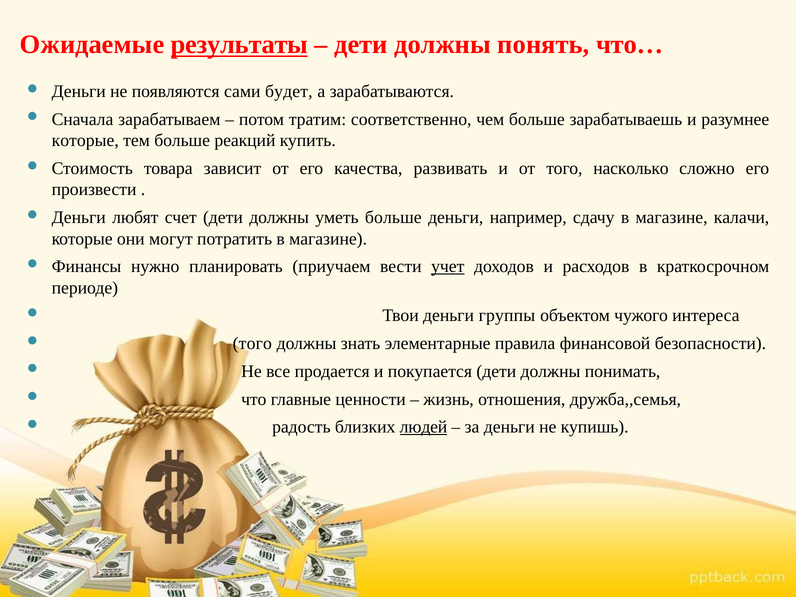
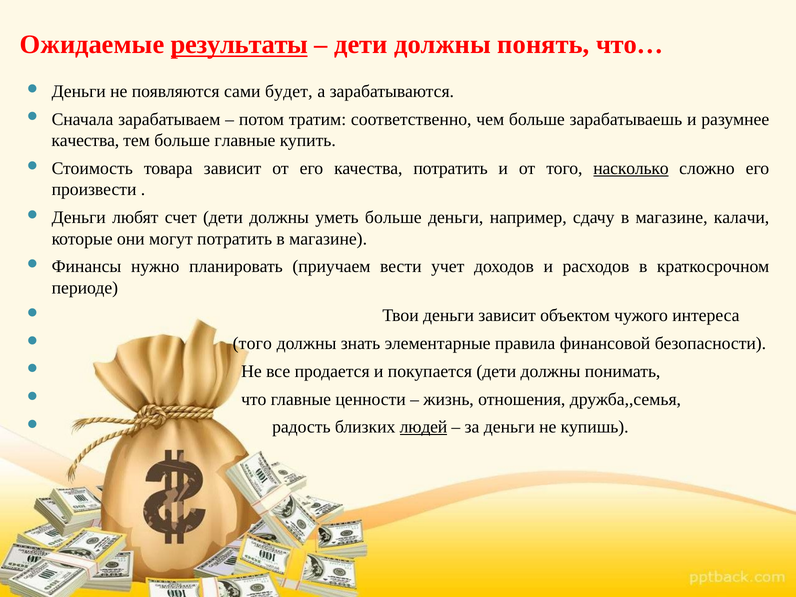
которые at (85, 141): которые -> качества
больше реакций: реакций -> главные
качества развивать: развивать -> потратить
насколько underline: none -> present
учет underline: present -> none
деньги группы: группы -> зависит
